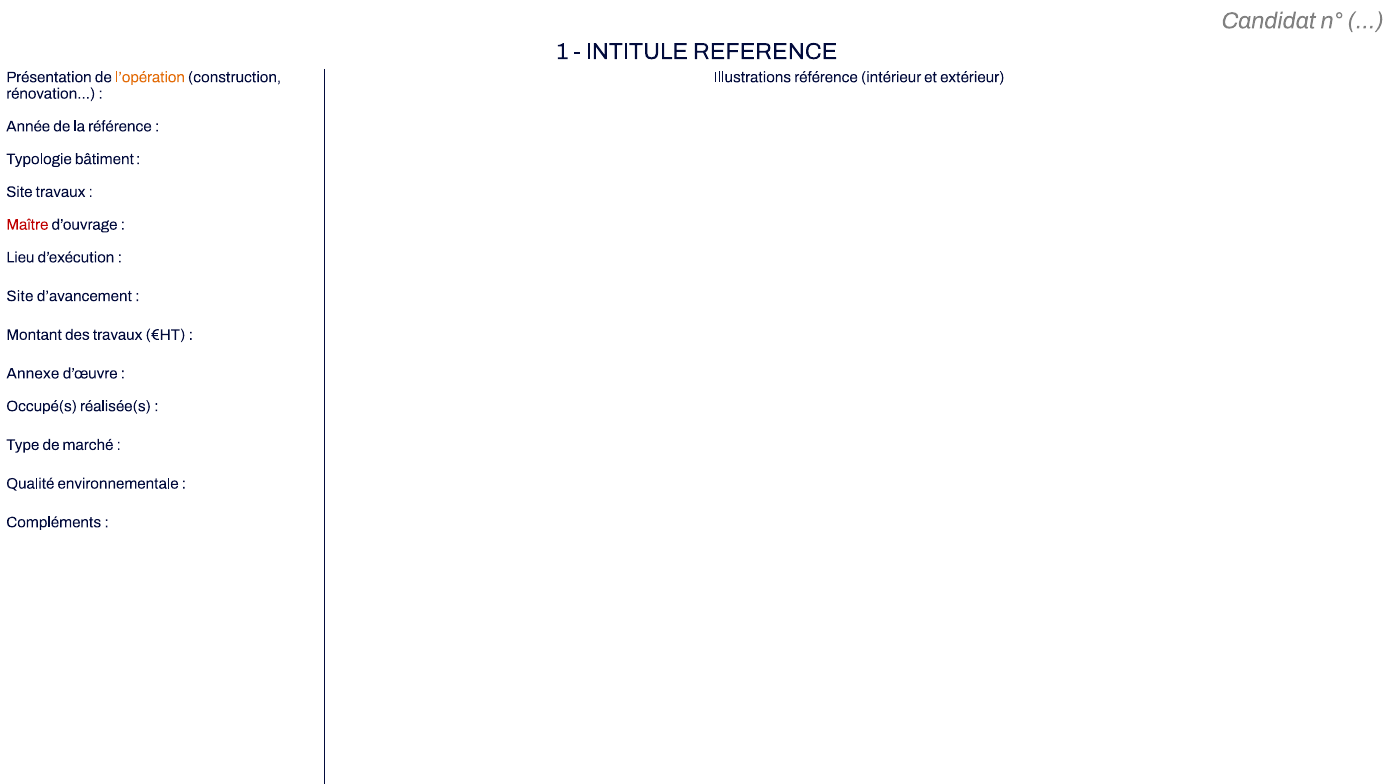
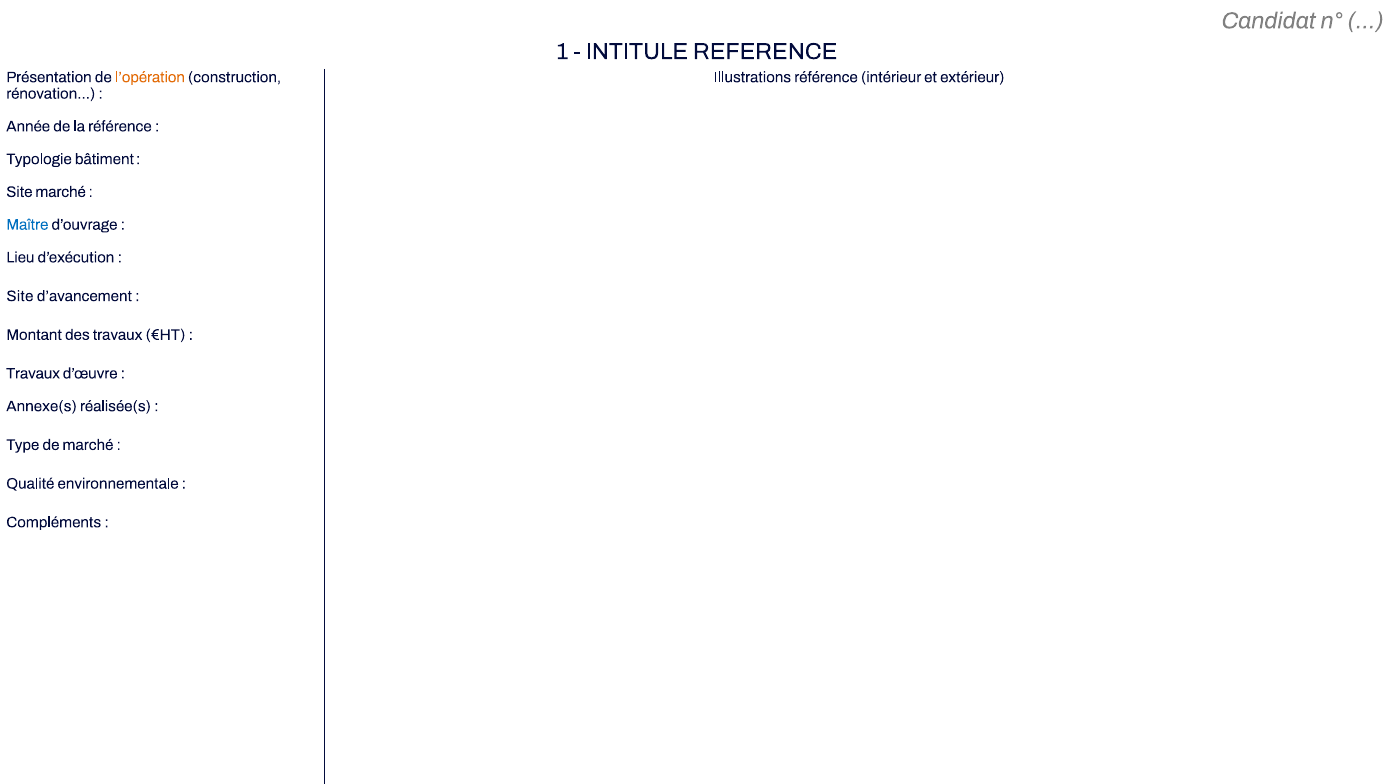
Site travaux: travaux -> marché
Maître colour: red -> blue
Annexe at (33, 373): Annexe -> Travaux
Occupé(s: Occupé(s -> Annexe(s
